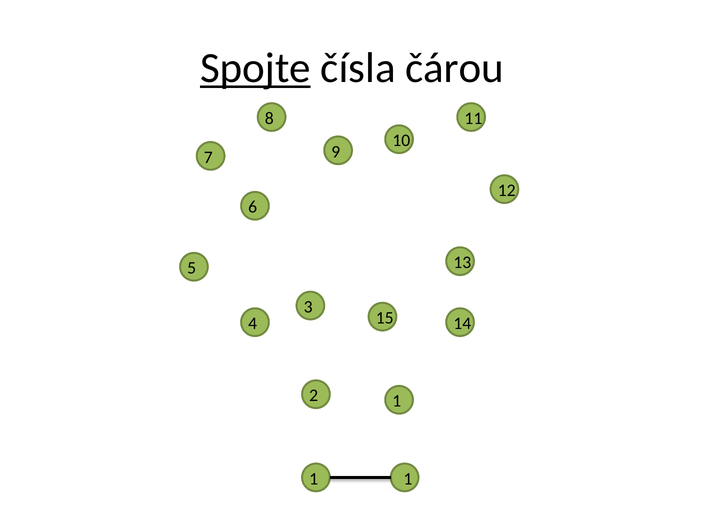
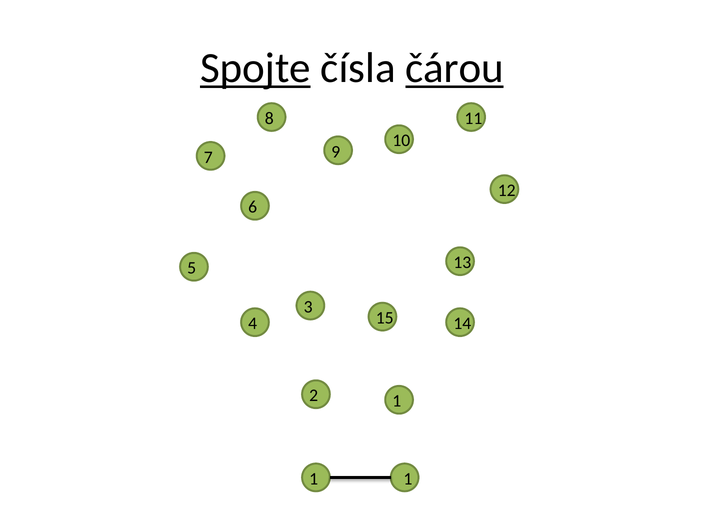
čárou underline: none -> present
